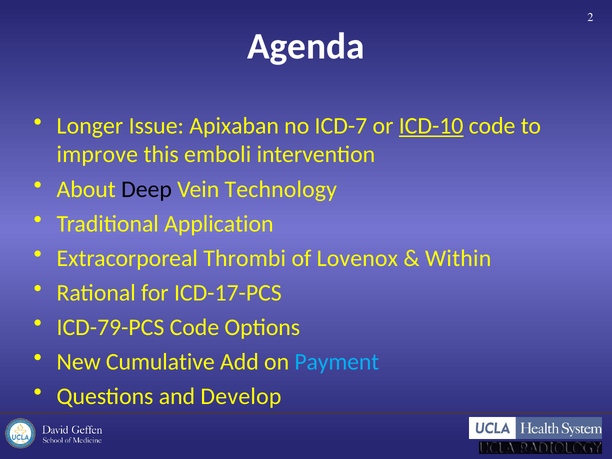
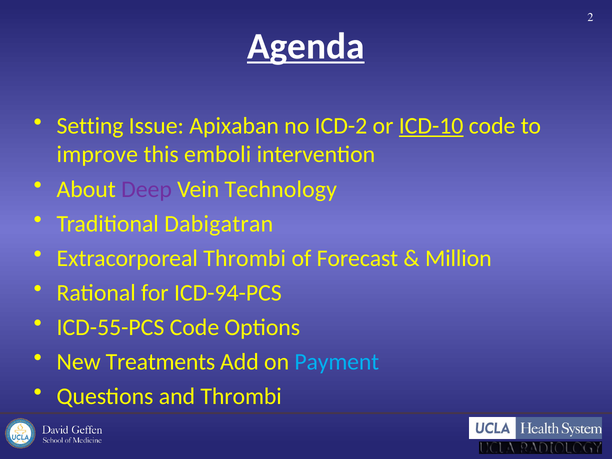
Agenda underline: none -> present
Longer: Longer -> Setting
ICD-7: ICD-7 -> ICD-2
Deep colour: black -> purple
Application: Application -> Dabigatran
Lovenox: Lovenox -> Forecast
Within: Within -> Million
ICD-17-PCS: ICD-17-PCS -> ICD-94-PCS
ICD-79-PCS: ICD-79-PCS -> ICD-55-PCS
Cumulative: Cumulative -> Treatments
and Develop: Develop -> Thrombi
